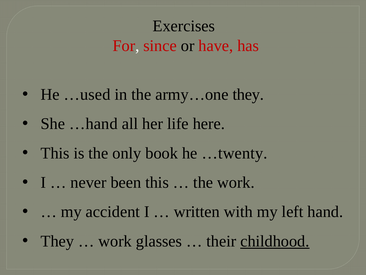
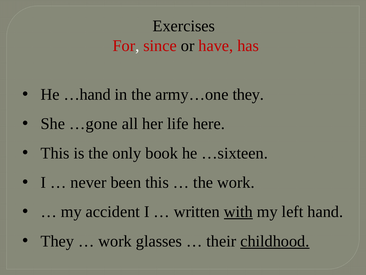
…used: …used -> …hand
…hand: …hand -> …gone
…twenty: …twenty -> …sixteen
with underline: none -> present
